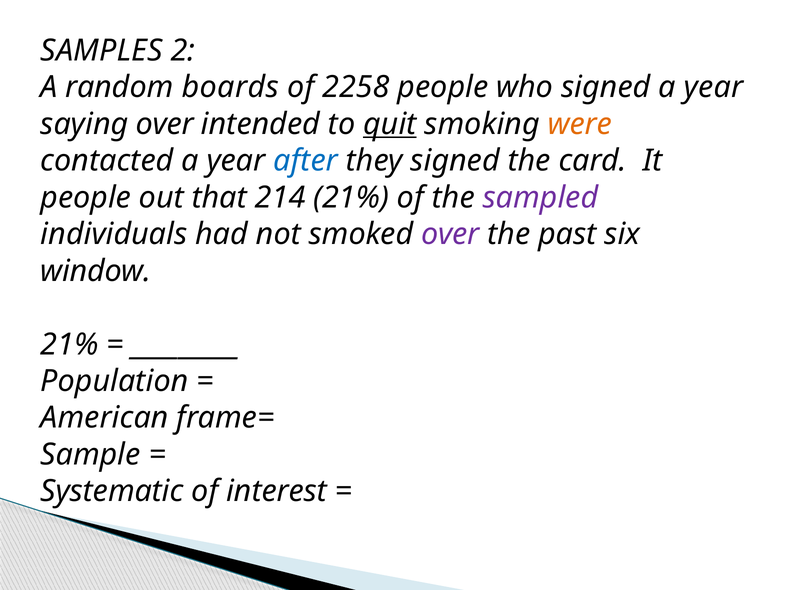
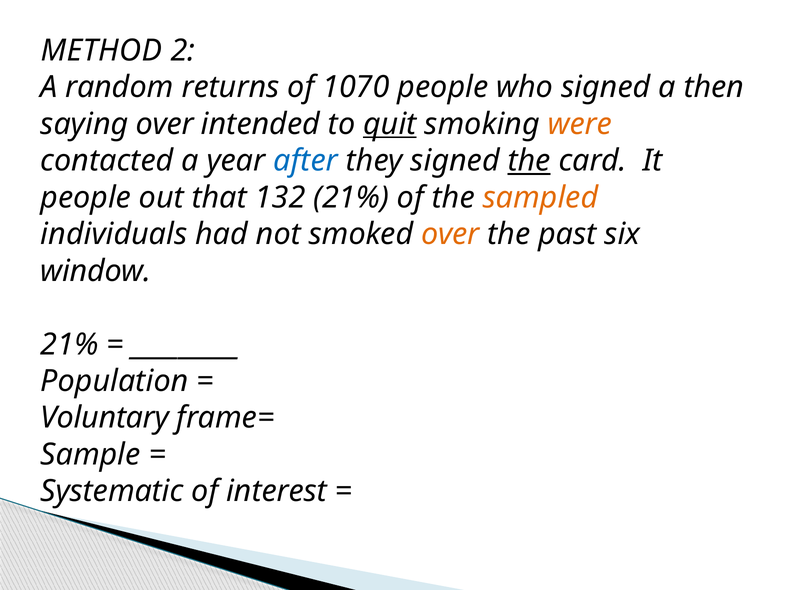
SAMPLES: SAMPLES -> METHOD
boards: boards -> returns
2258: 2258 -> 1070
signed a year: year -> then
the at (529, 161) underline: none -> present
214: 214 -> 132
sampled colour: purple -> orange
over at (450, 234) colour: purple -> orange
American: American -> Voluntary
